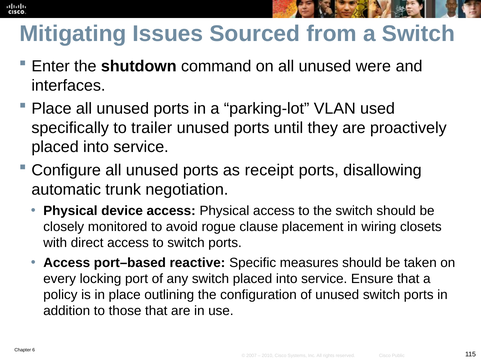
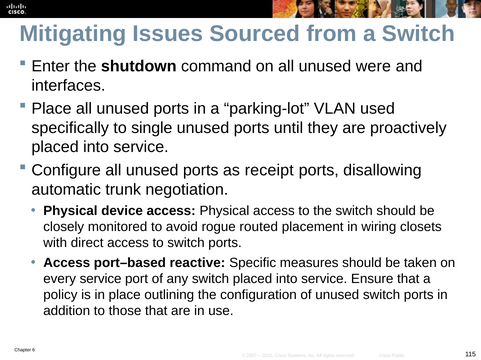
trailer: trailer -> single
clause: clause -> routed
every locking: locking -> service
